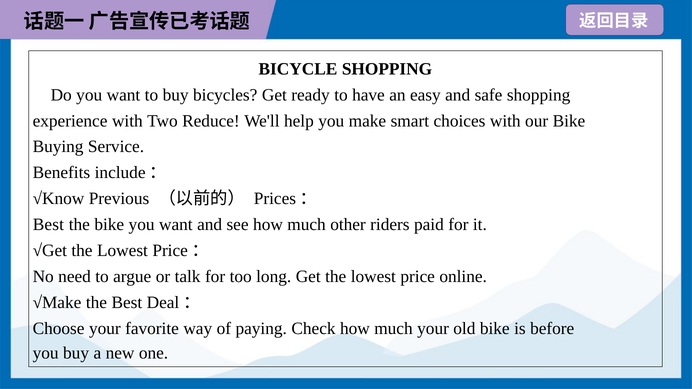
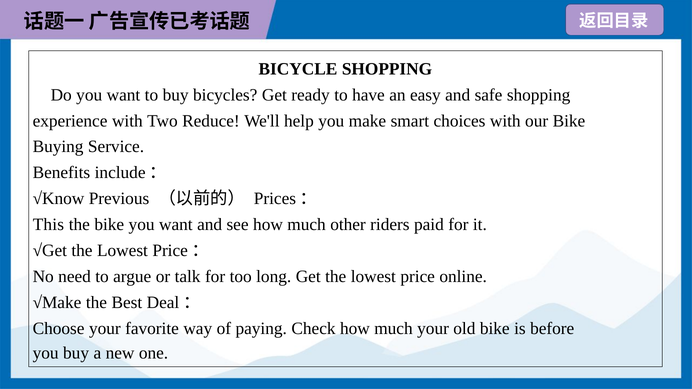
Best at (48, 225): Best -> This
